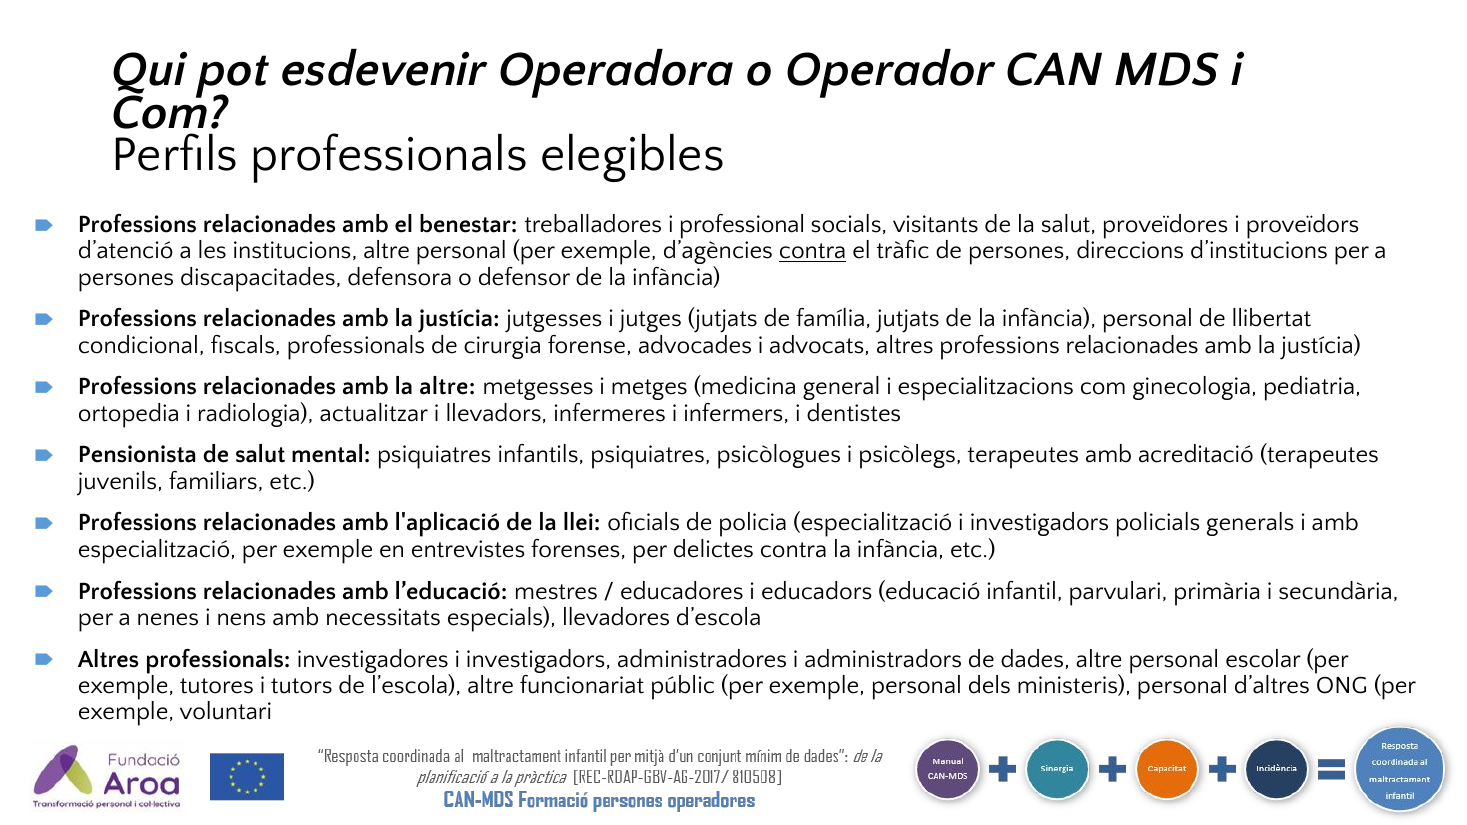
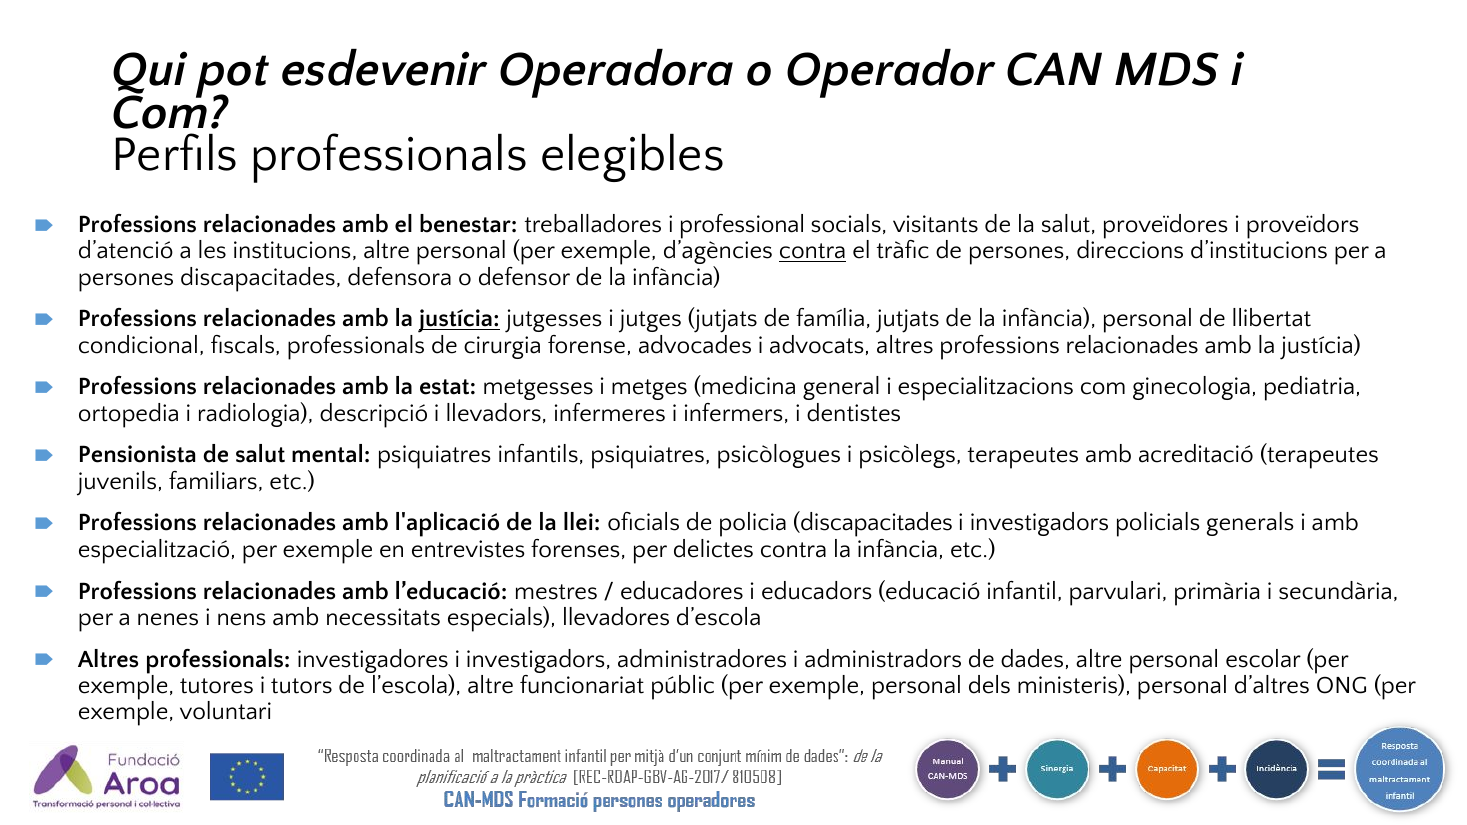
justícia at (459, 319) underline: none -> present
la altre: altre -> estat
actualitzar: actualitzar -> descripció
policia especialització: especialització -> discapacitades
